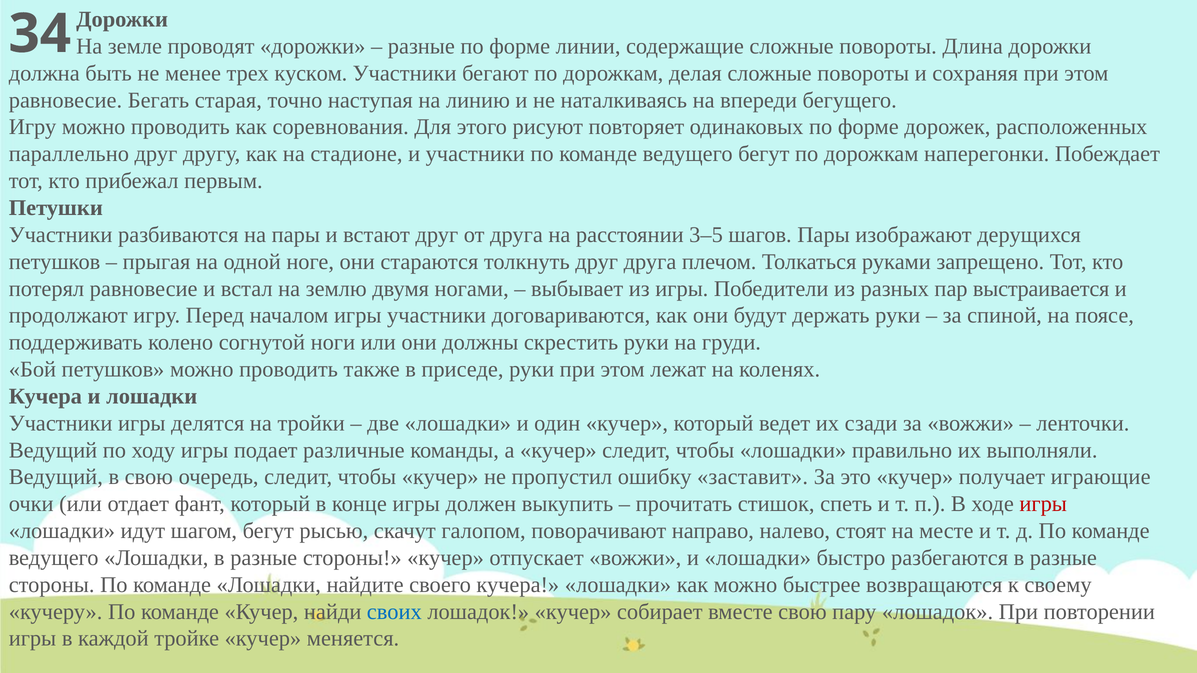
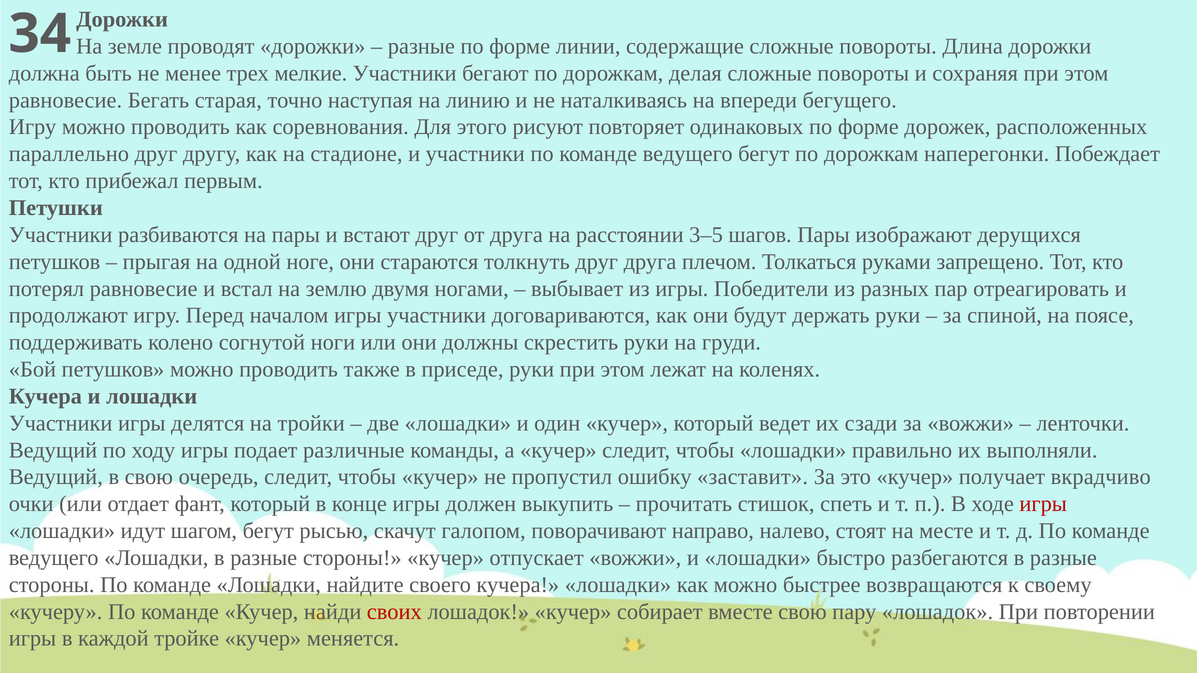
куском: куском -> мелкие
выстраивается: выстраивается -> отреагировать
играющие: играющие -> вкрадчиво
своих colour: blue -> red
